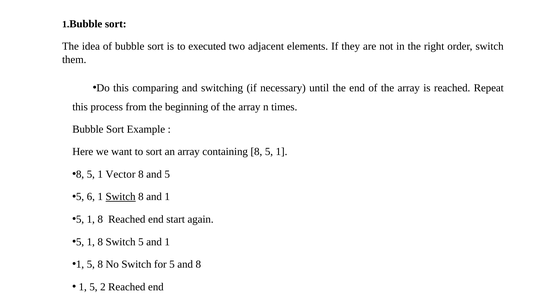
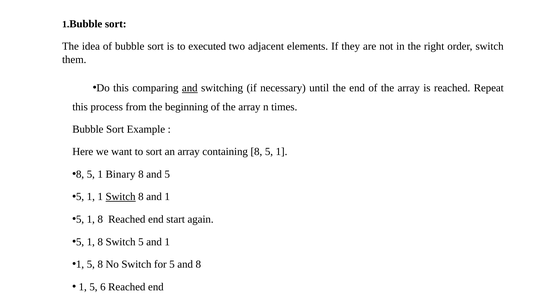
and at (190, 88) underline: none -> present
Vector: Vector -> Binary
6 at (91, 197): 6 -> 1
2: 2 -> 6
